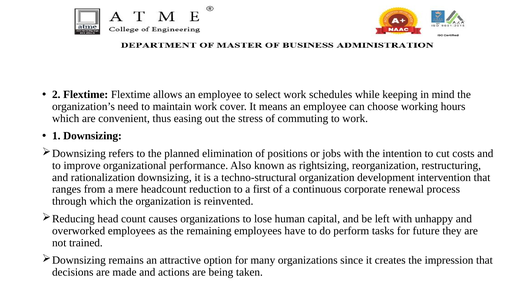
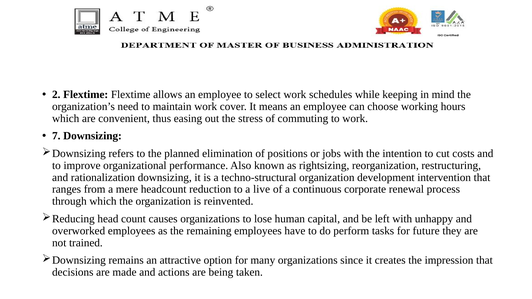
1: 1 -> 7
first: first -> live
